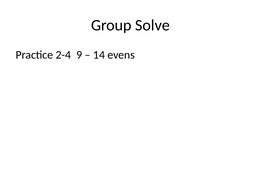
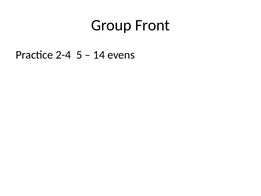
Solve: Solve -> Front
9: 9 -> 5
